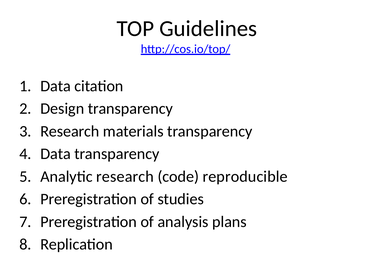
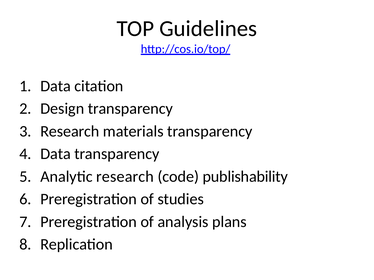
reproducible: reproducible -> publishability
